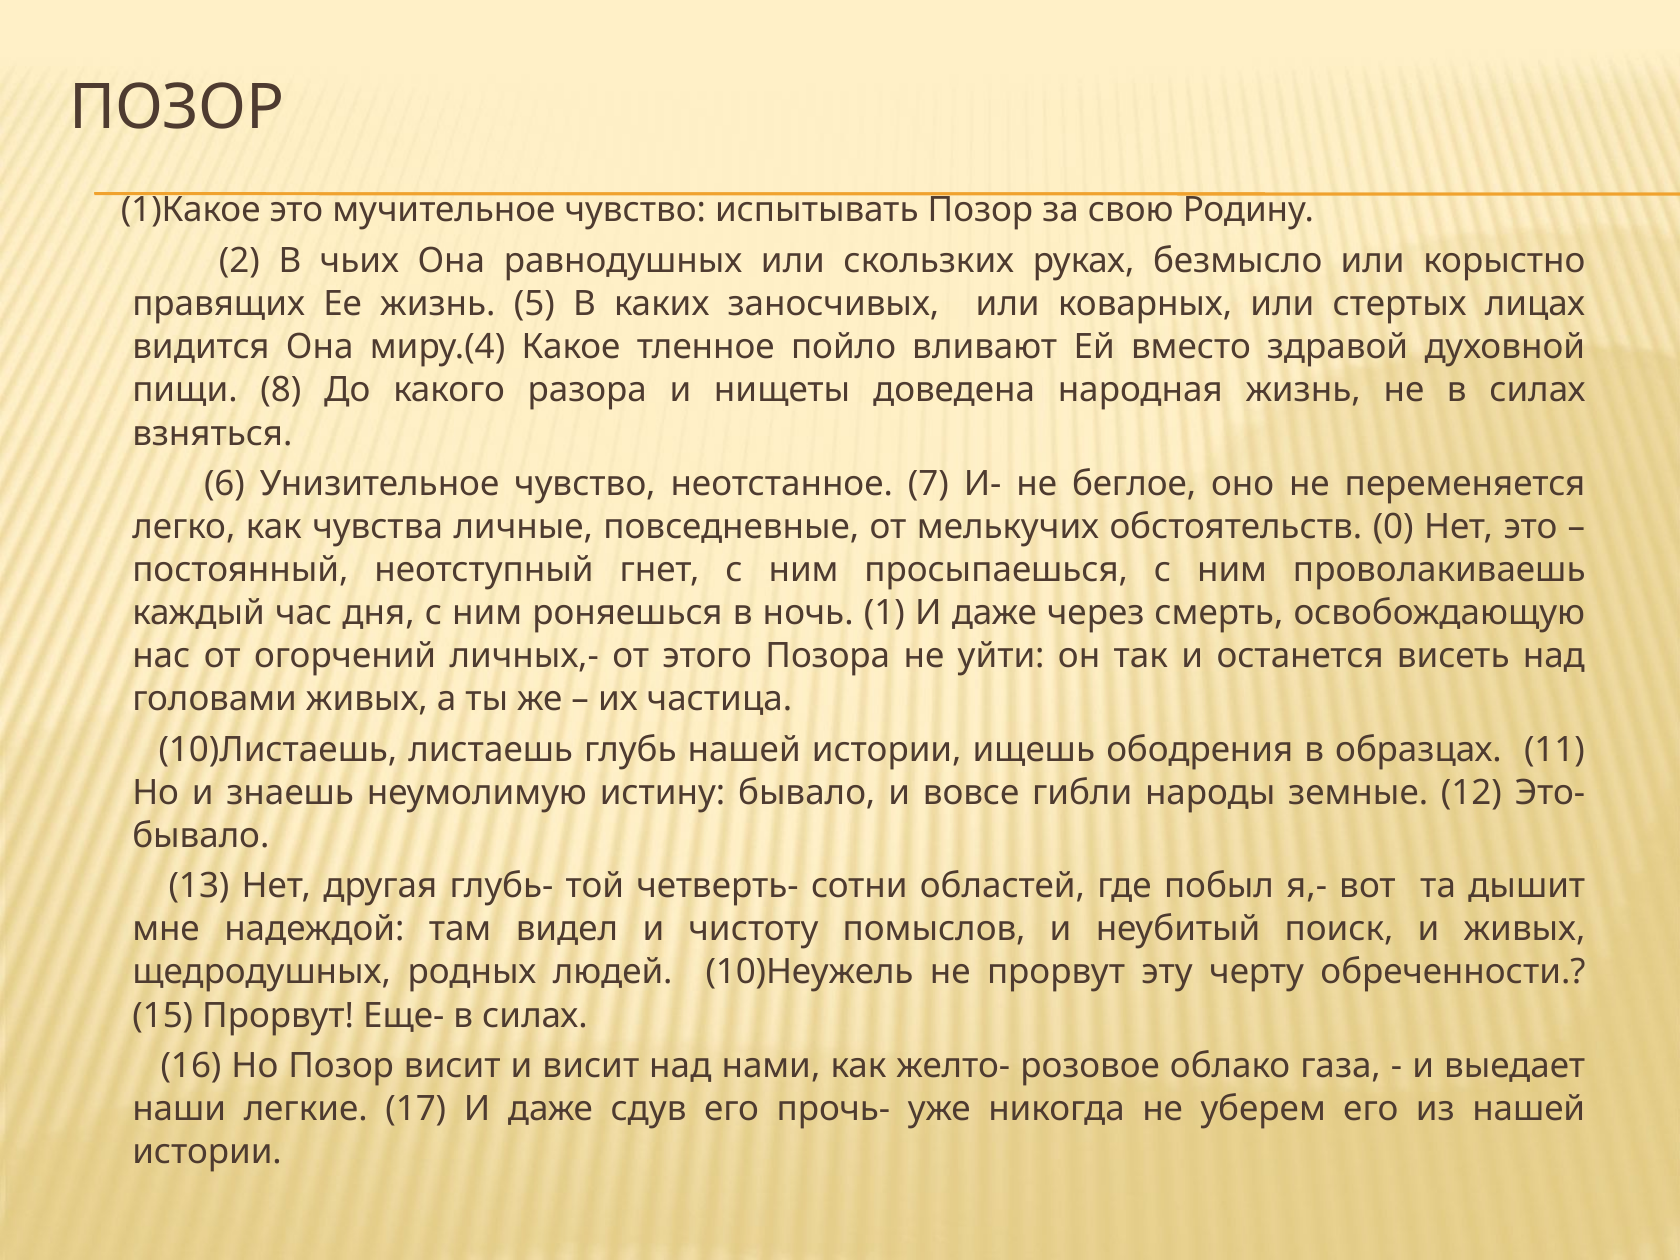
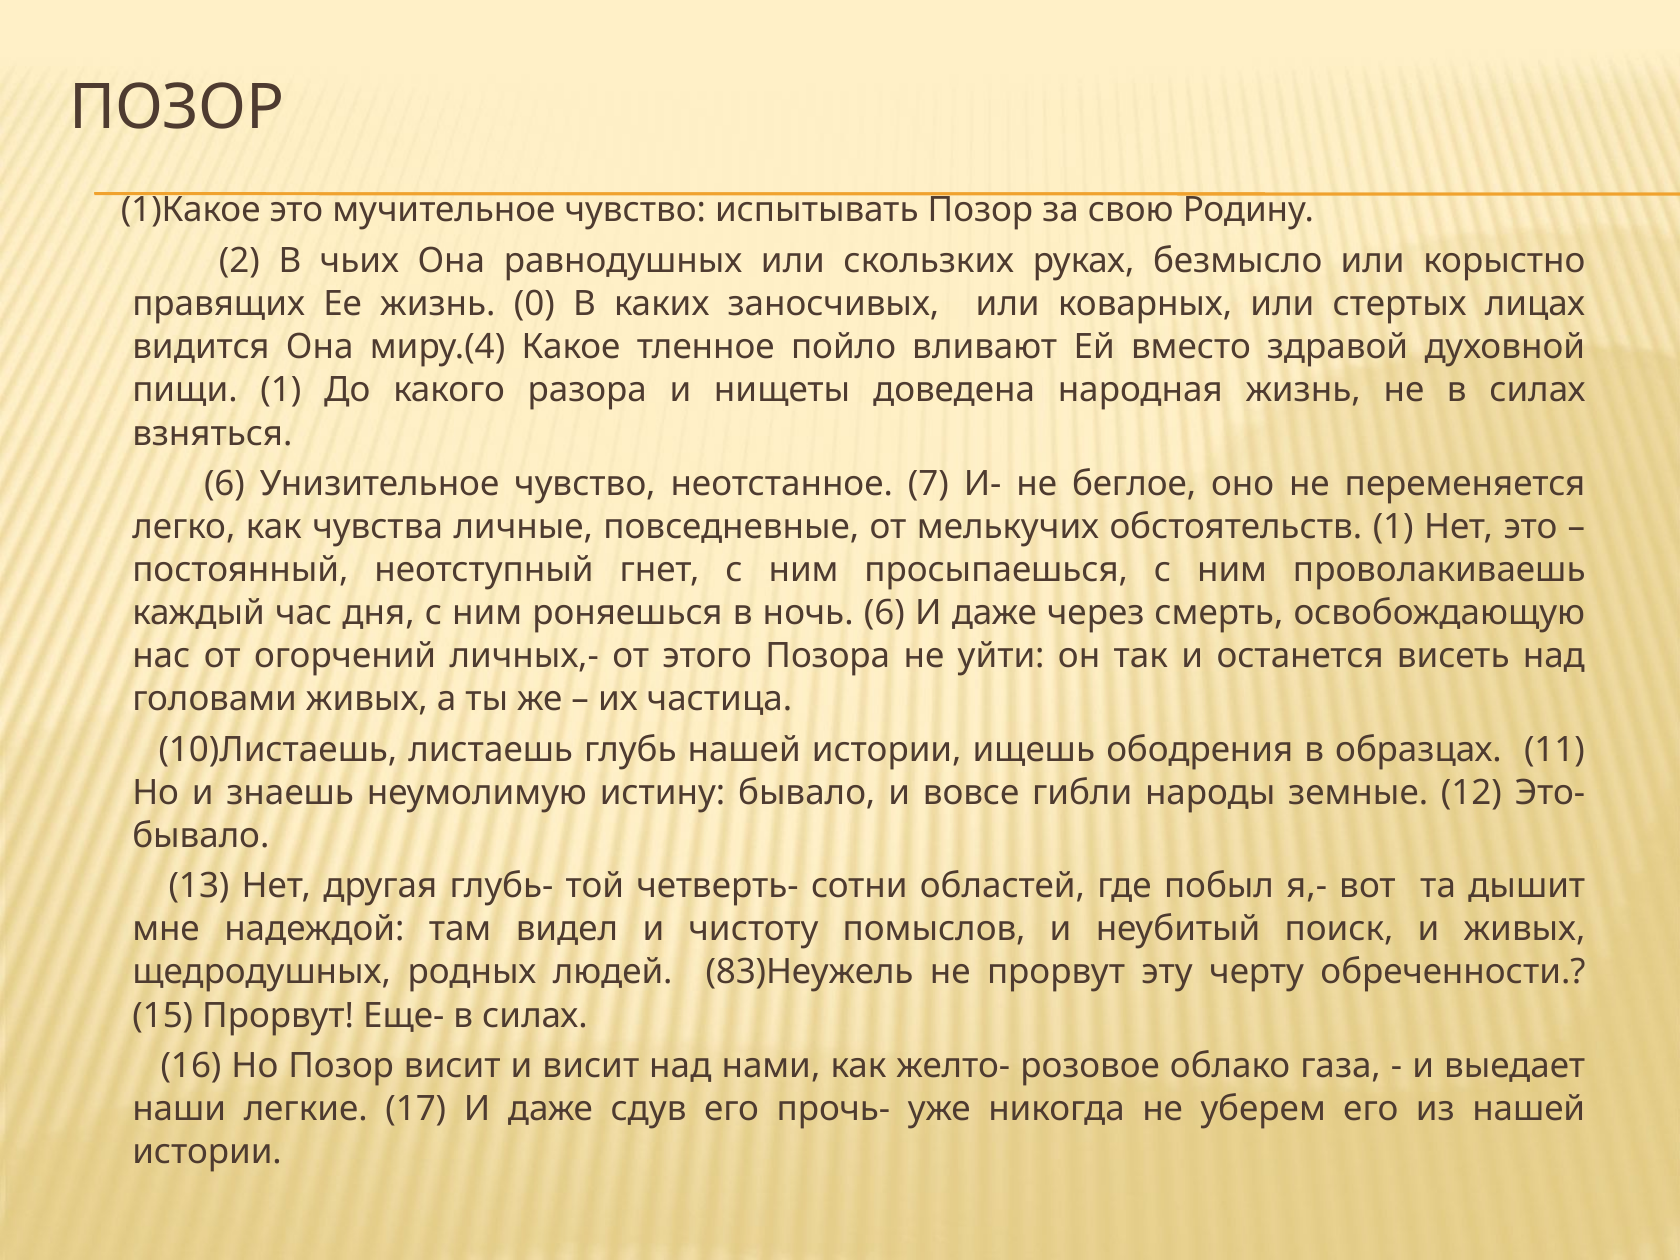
5: 5 -> 0
пищи 8: 8 -> 1
обстоятельств 0: 0 -> 1
ночь 1: 1 -> 6
10)Неужель: 10)Неужель -> 83)Неужель
